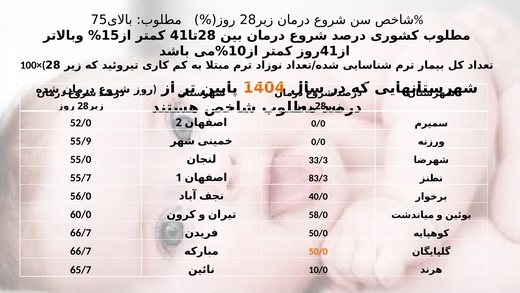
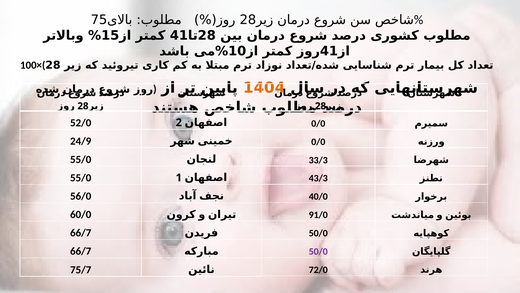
55/9: 55/9 -> 24/9
55/7 at (81, 178): 55/7 -> 55/0
83/3: 83/3 -> 43/3
58/0: 58/0 -> 91/0
50/0 at (318, 251) colour: orange -> purple
65/7: 65/7 -> 75/7
10/0: 10/0 -> 72/0
